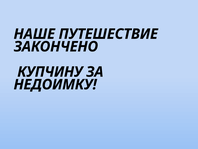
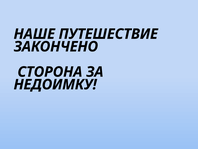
КУПЧИНУ: КУПЧИНУ -> СТОРОНА
